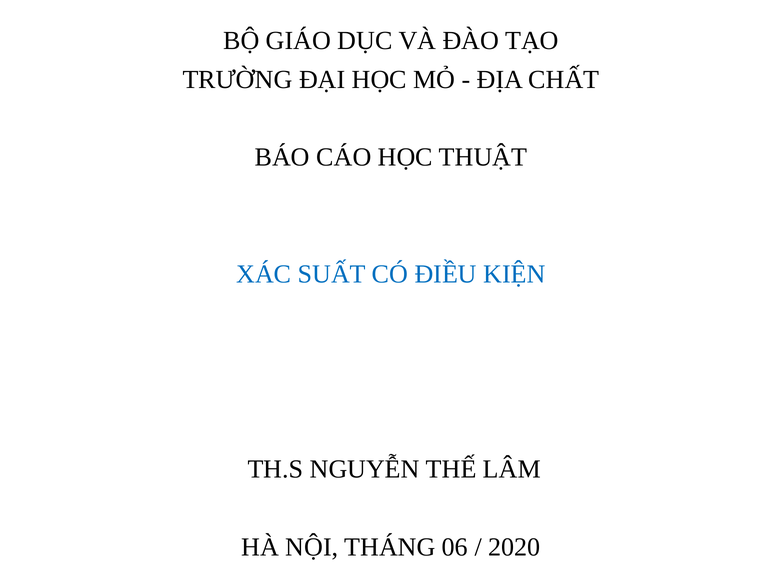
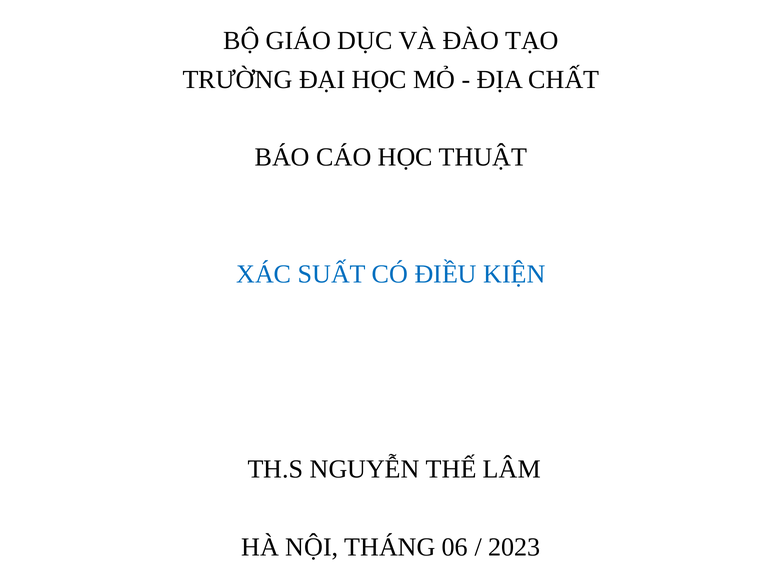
2020: 2020 -> 2023
